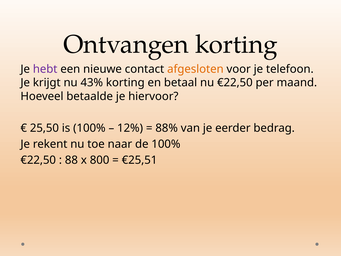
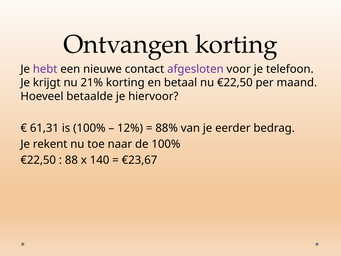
afgesloten colour: orange -> purple
43%: 43% -> 21%
25,50: 25,50 -> 61,31
800: 800 -> 140
€25,51: €25,51 -> €23,67
